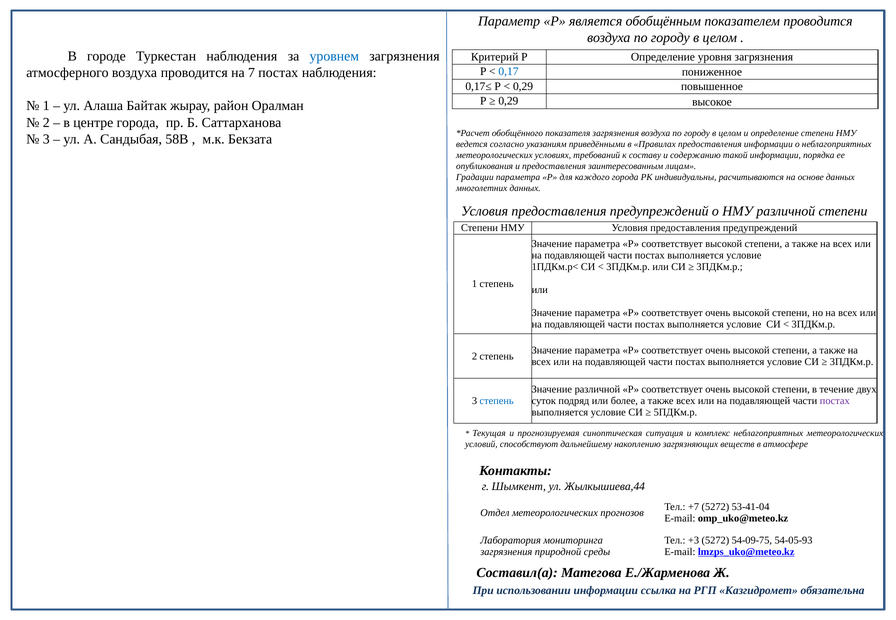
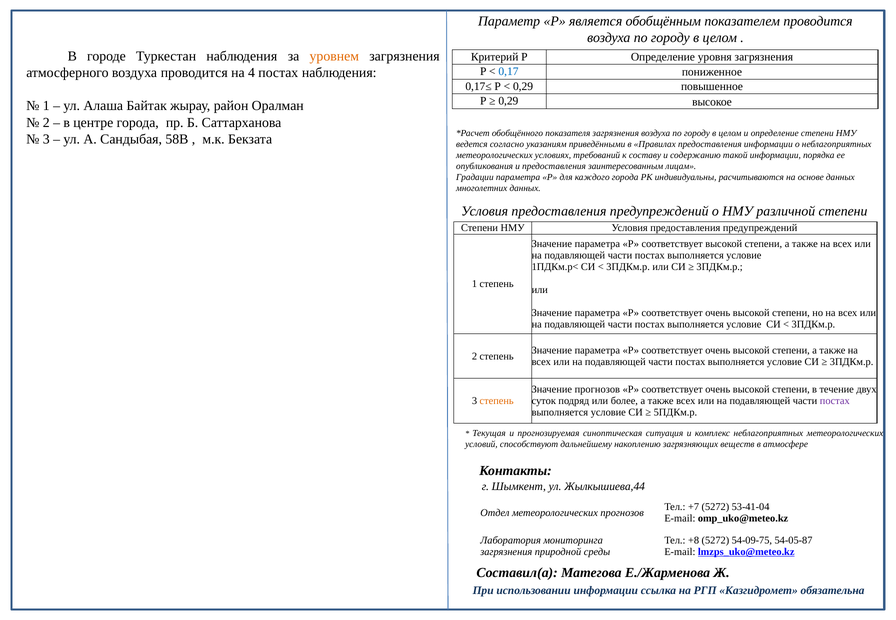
уровнем colour: blue -> orange
7: 7 -> 4
Значение различной: различной -> прогнозов
степень at (497, 401) colour: blue -> orange
+3: +3 -> +8
54-05-93: 54-05-93 -> 54-05-87
